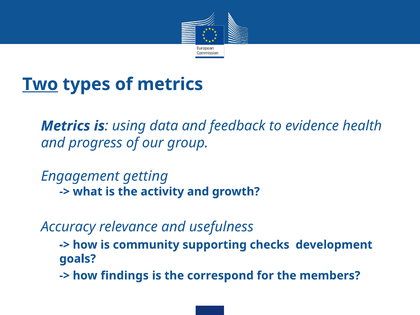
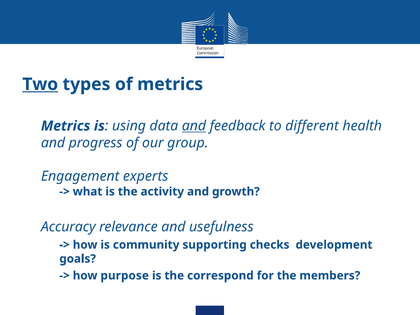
and at (194, 126) underline: none -> present
evidence: evidence -> different
getting: getting -> experts
findings: findings -> purpose
